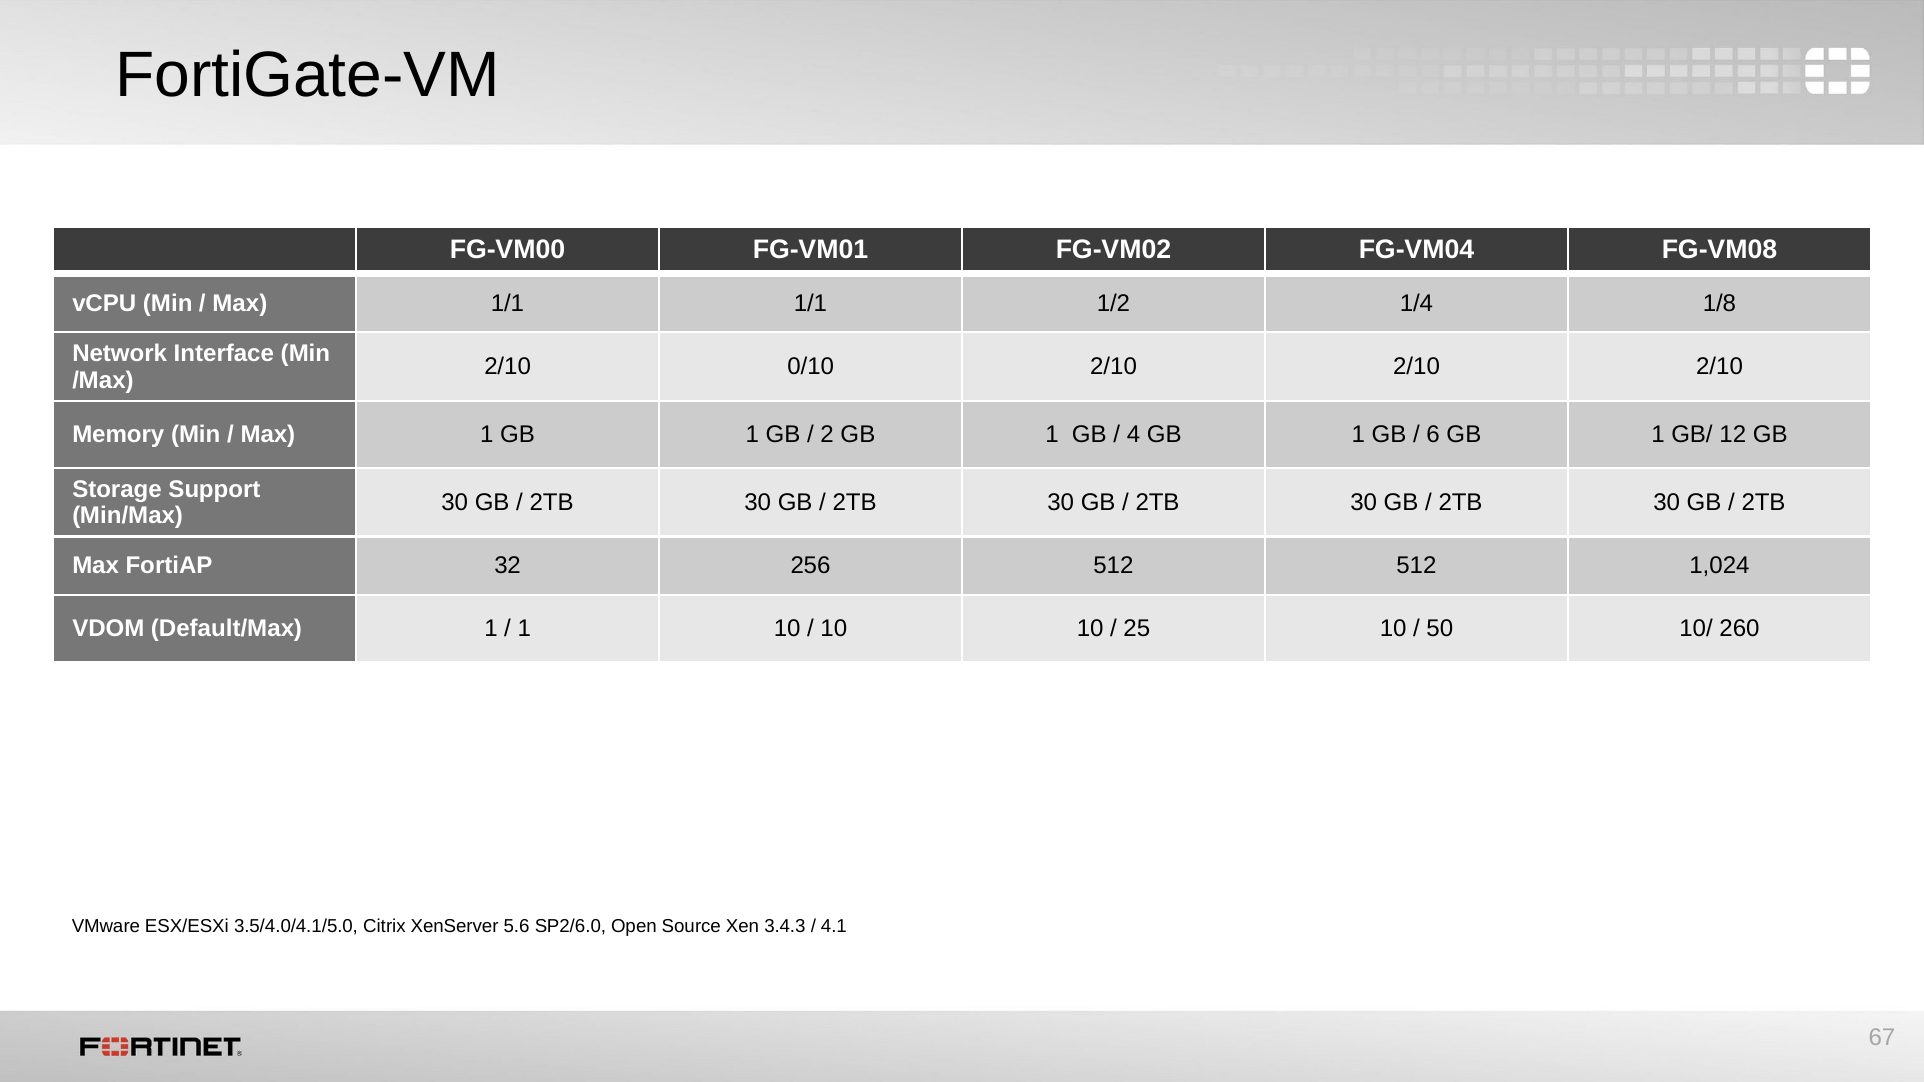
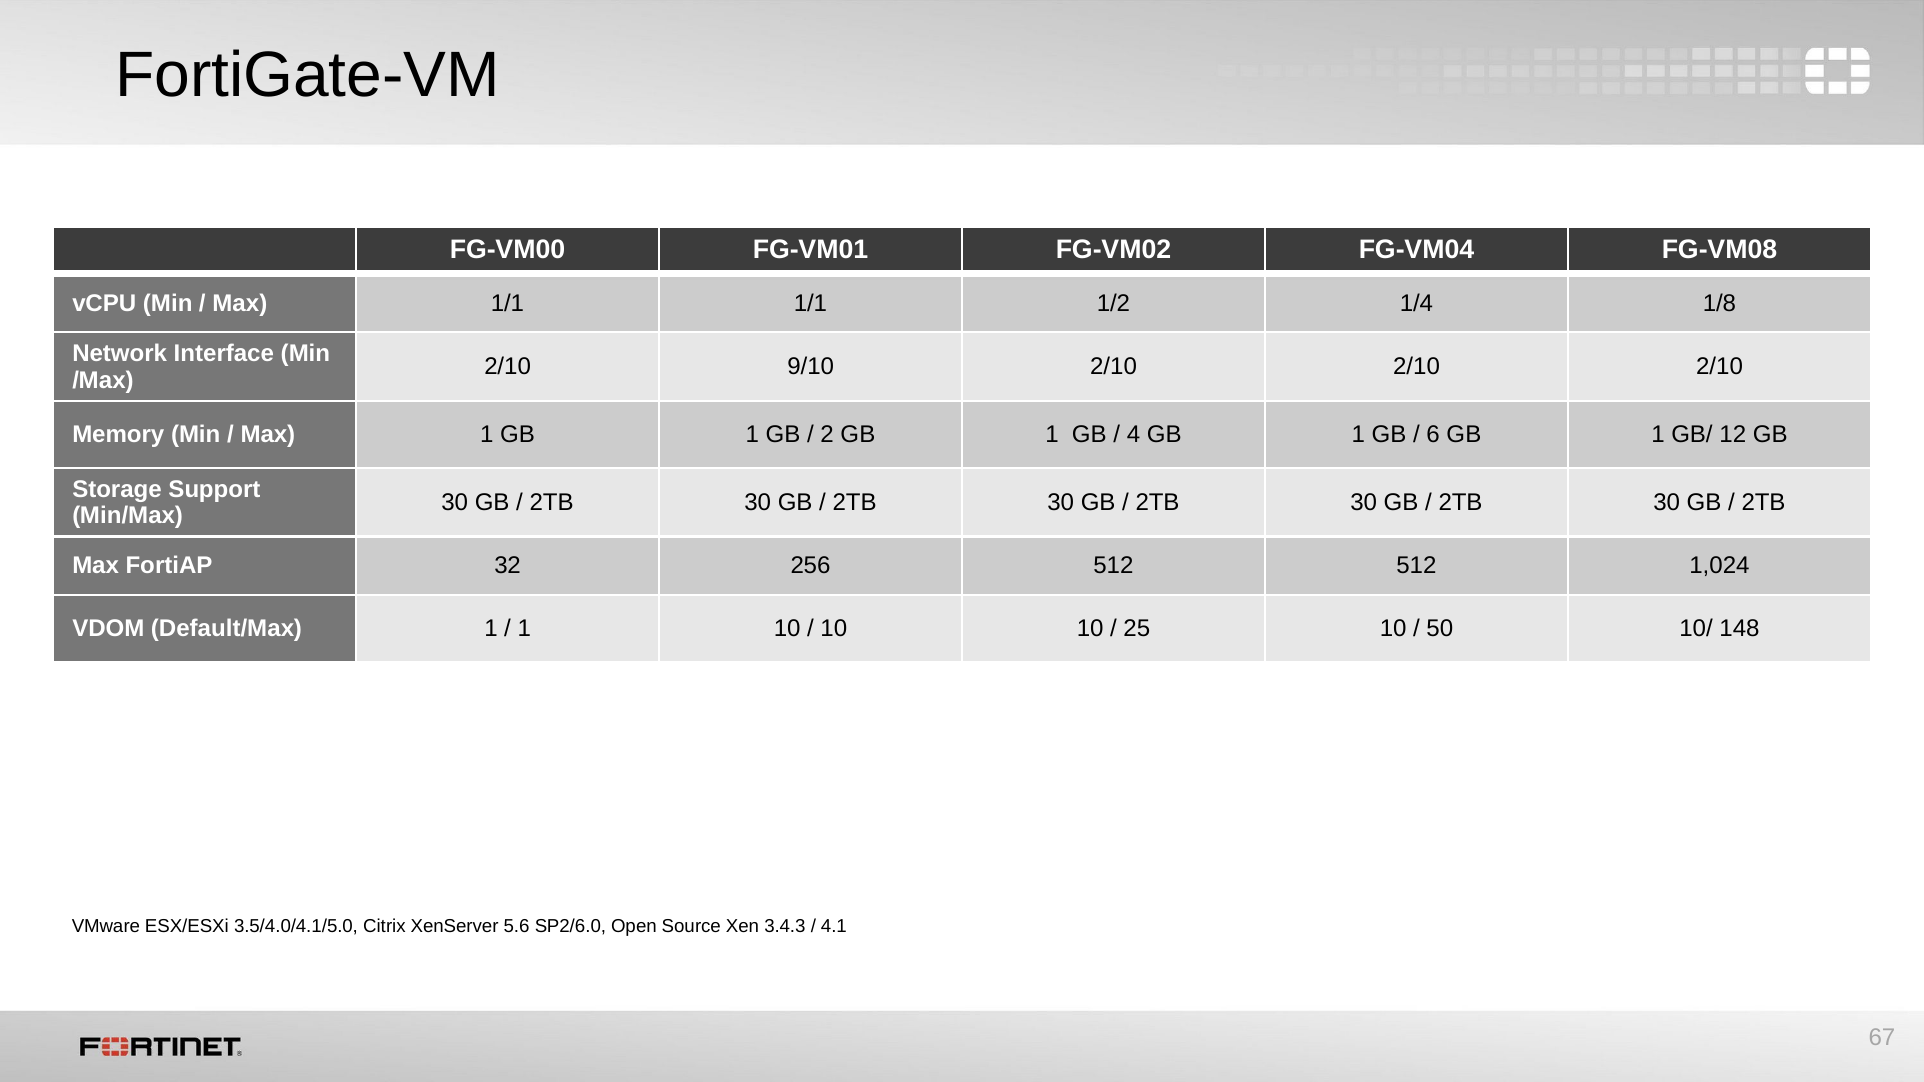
0/10: 0/10 -> 9/10
260: 260 -> 148
